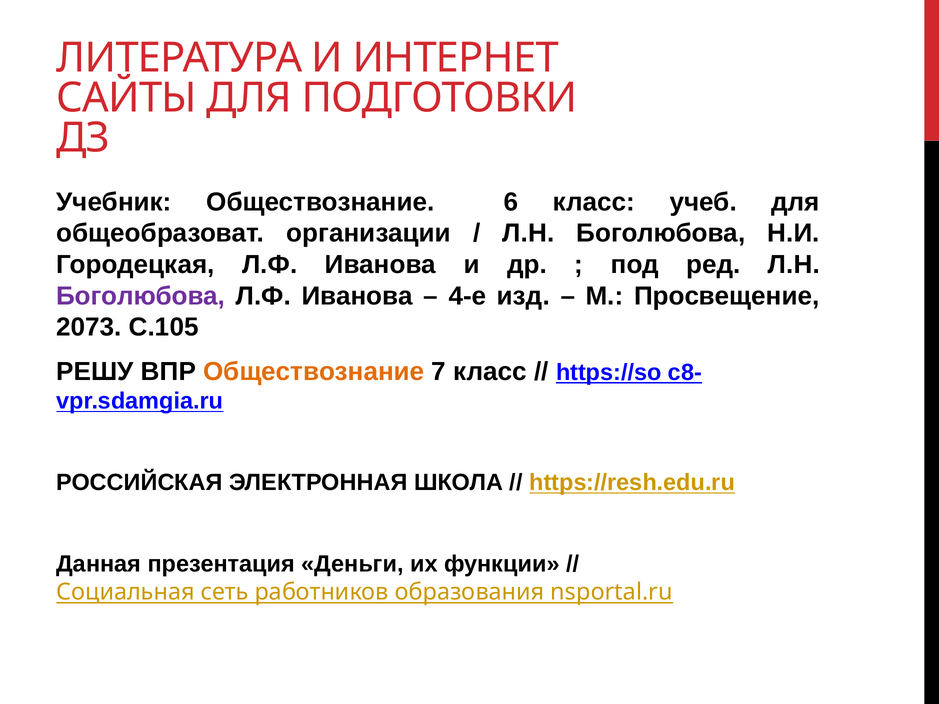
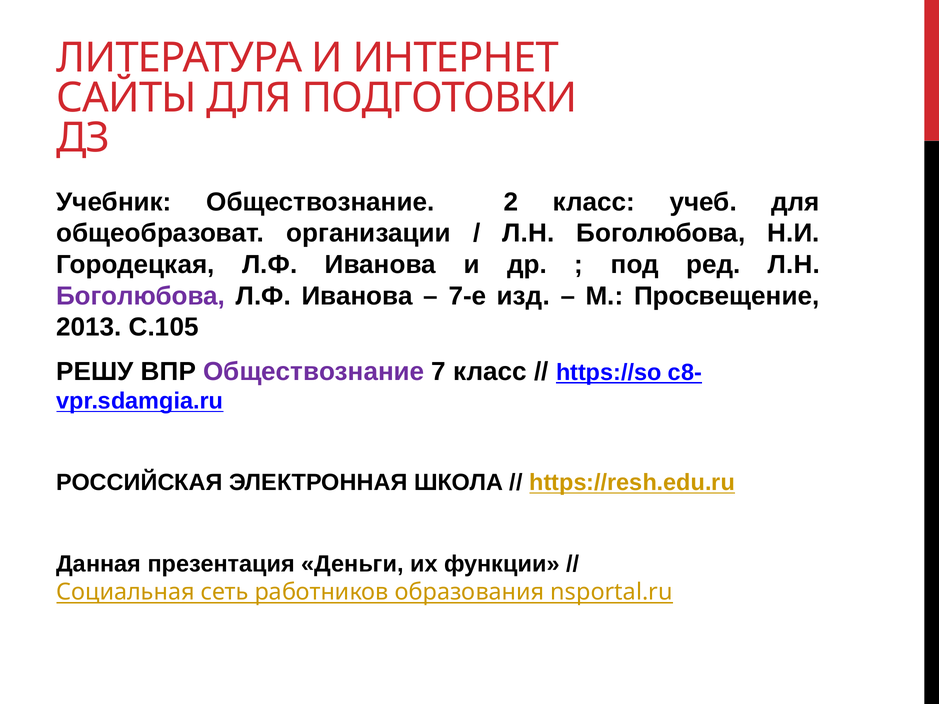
6: 6 -> 2
4-е: 4-е -> 7-е
2073: 2073 -> 2013
Обществознание at (314, 372) colour: orange -> purple
